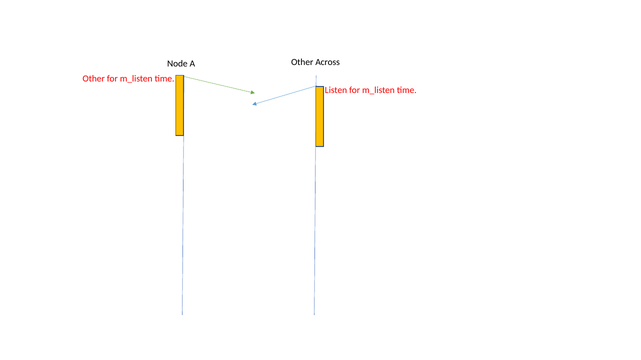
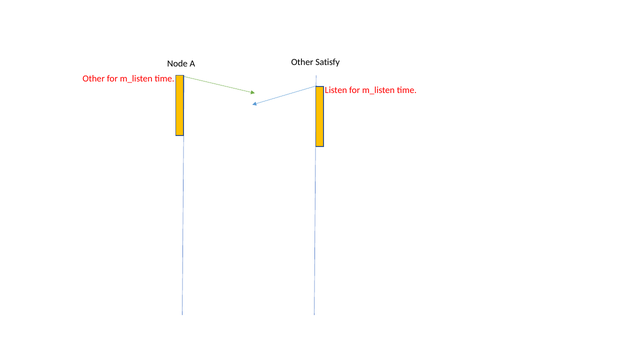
Across: Across -> Satisfy
